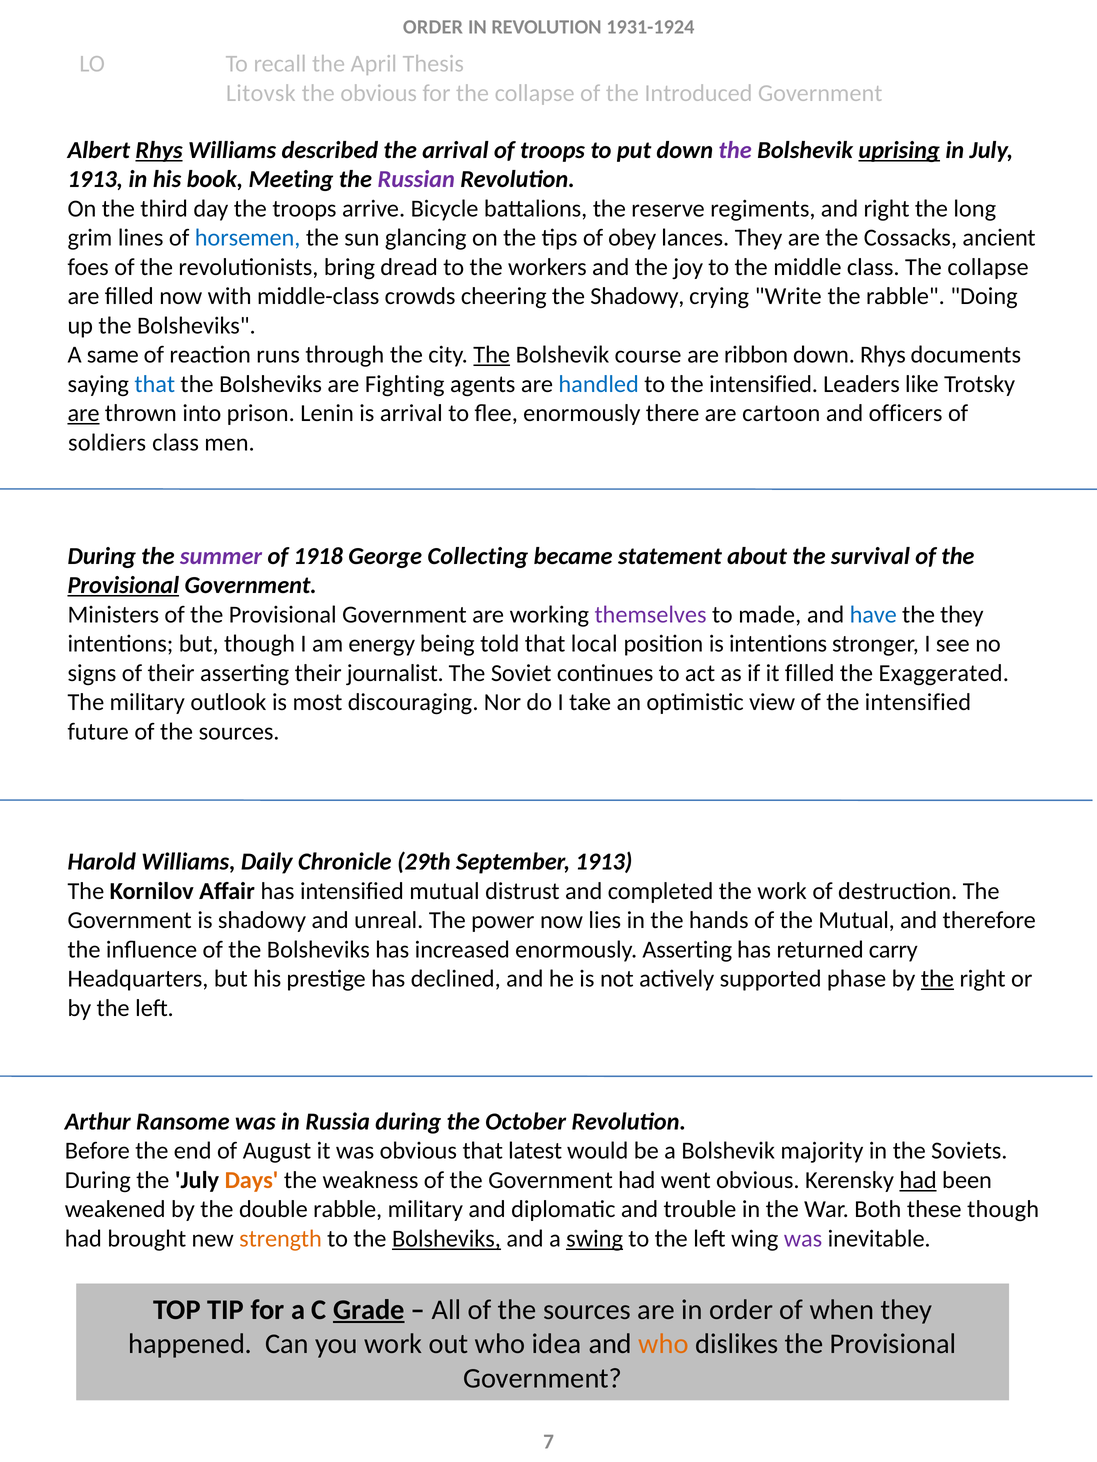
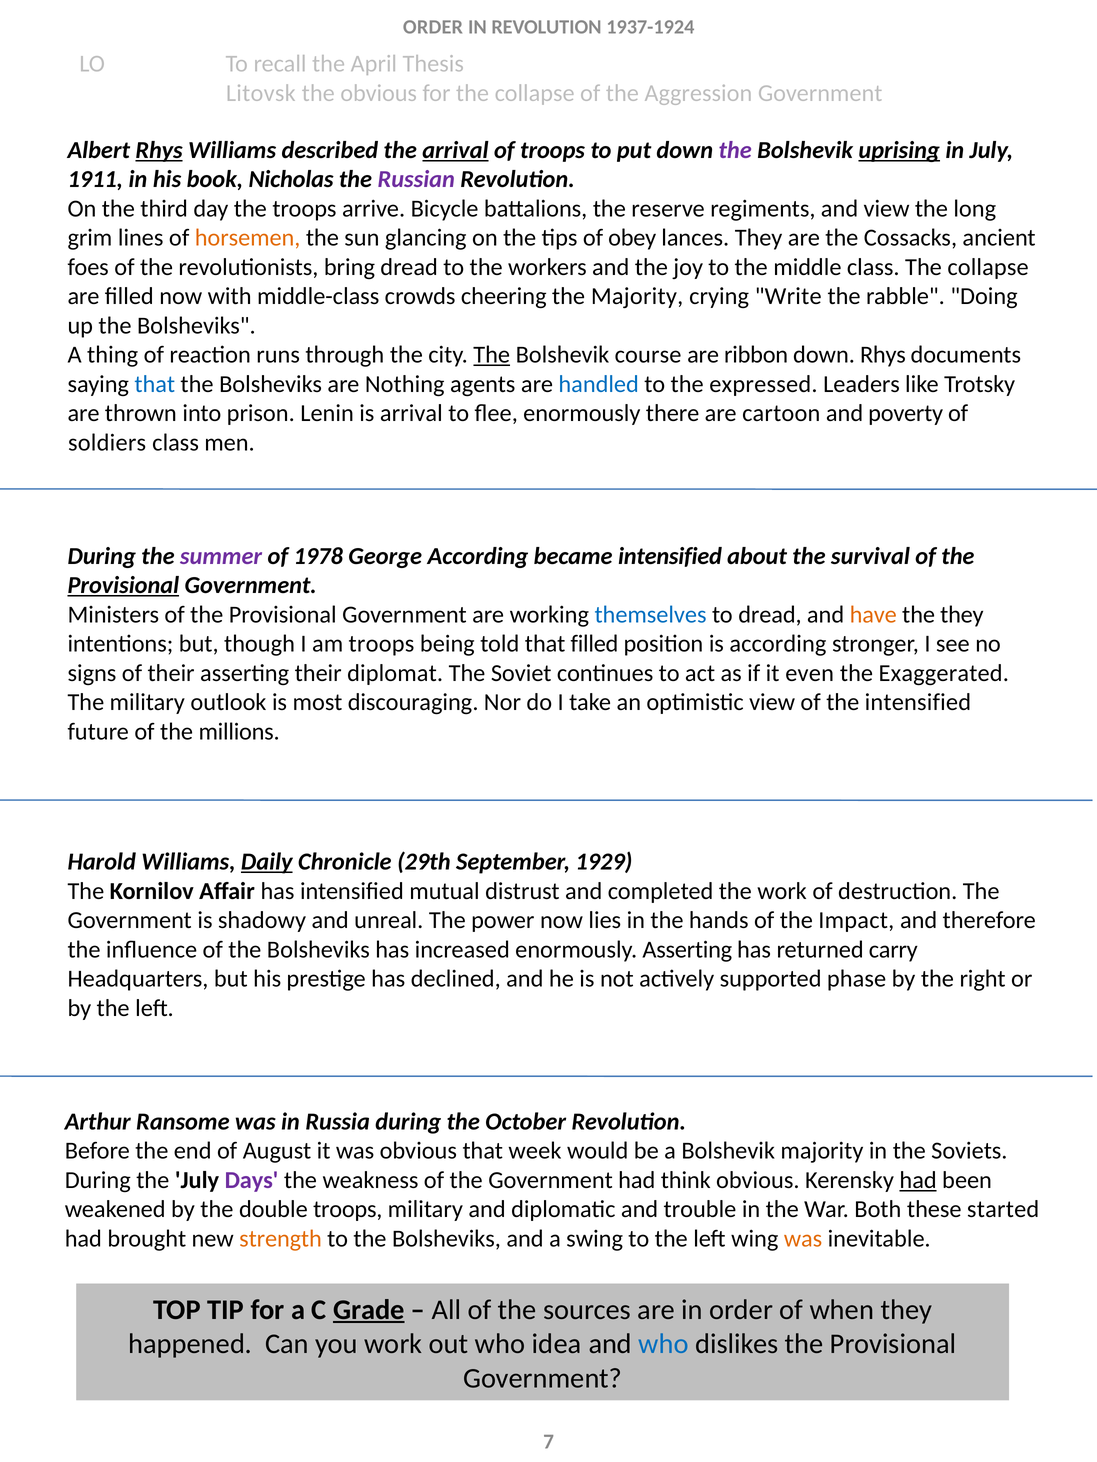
1931-1924: 1931-1924 -> 1937-1924
Introduced: Introduced -> Aggression
arrival at (455, 150) underline: none -> present
1913 at (95, 179): 1913 -> 1911
Meeting: Meeting -> Nicholas
and right: right -> view
horsemen colour: blue -> orange
the Shadowy: Shadowy -> Majority
same: same -> thing
Fighting: Fighting -> Nothing
to the intensified: intensified -> expressed
are at (84, 413) underline: present -> none
officers: officers -> poverty
1918: 1918 -> 1978
George Collecting: Collecting -> According
became statement: statement -> intensified
themselves colour: purple -> blue
to made: made -> dread
have colour: blue -> orange
am energy: energy -> troops
that local: local -> filled
is intentions: intentions -> according
journalist: journalist -> diplomat
it filled: filled -> even
future of the sources: sources -> millions
Daily underline: none -> present
September 1913: 1913 -> 1929
the Mutual: Mutual -> Impact
the at (937, 979) underline: present -> none
latest: latest -> week
Days colour: orange -> purple
went: went -> think
double rabble: rabble -> troops
these though: though -> started
Bolsheviks at (446, 1239) underline: present -> none
swing underline: present -> none
was at (803, 1239) colour: purple -> orange
who at (664, 1345) colour: orange -> blue
